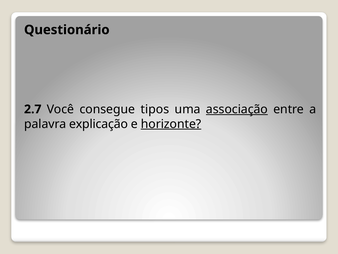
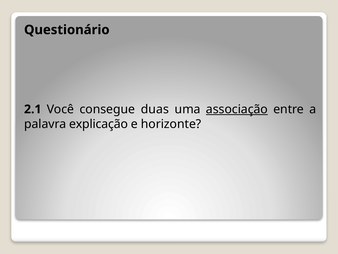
2.7: 2.7 -> 2.1
tipos: tipos -> duas
horizonte underline: present -> none
